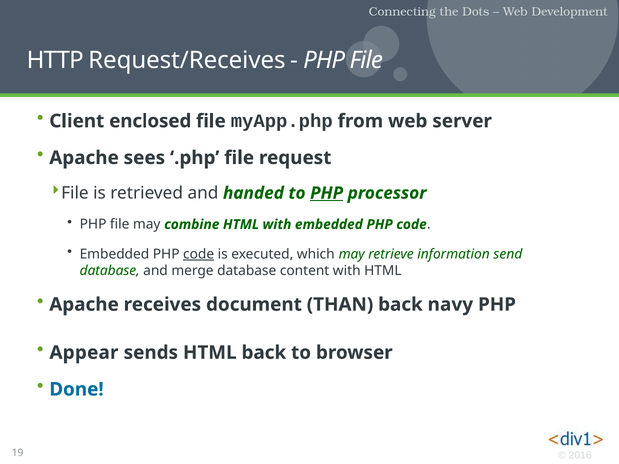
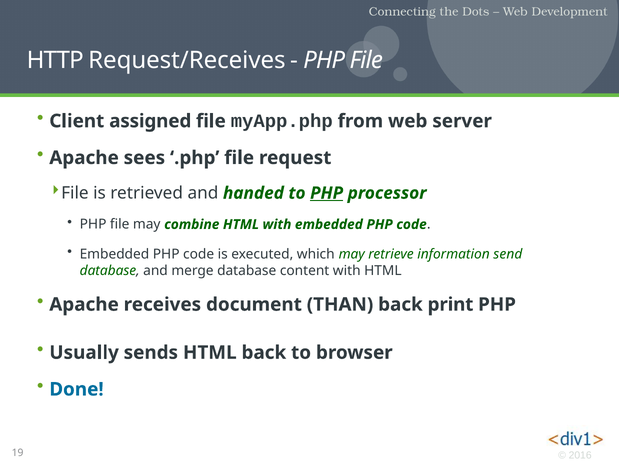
enclosed: enclosed -> assigned
code at (199, 254) underline: present -> none
navy: navy -> print
Appear: Appear -> Usually
